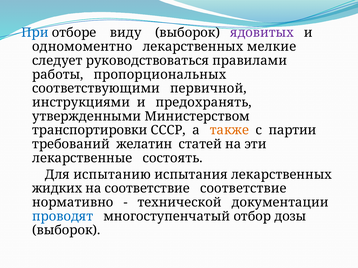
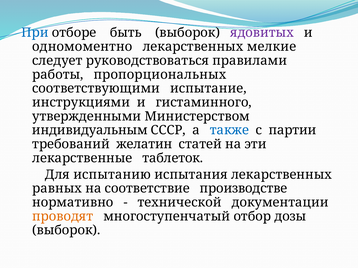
виду: виду -> быть
первичной: первичной -> испытание
предохранять: предохранять -> гистаминного
транспортировки: транспортировки -> индивидуальным
также colour: orange -> blue
состоять: состоять -> таблеток
жидких: жидких -> равных
соответствие соответствие: соответствие -> производстве
проводят colour: blue -> orange
